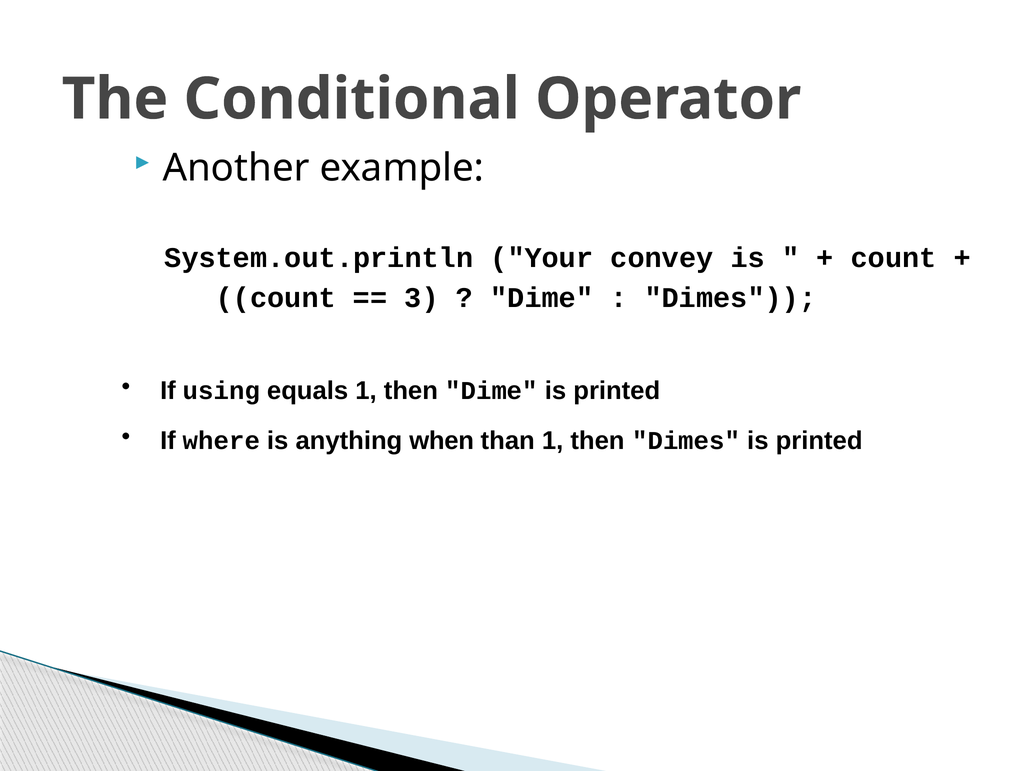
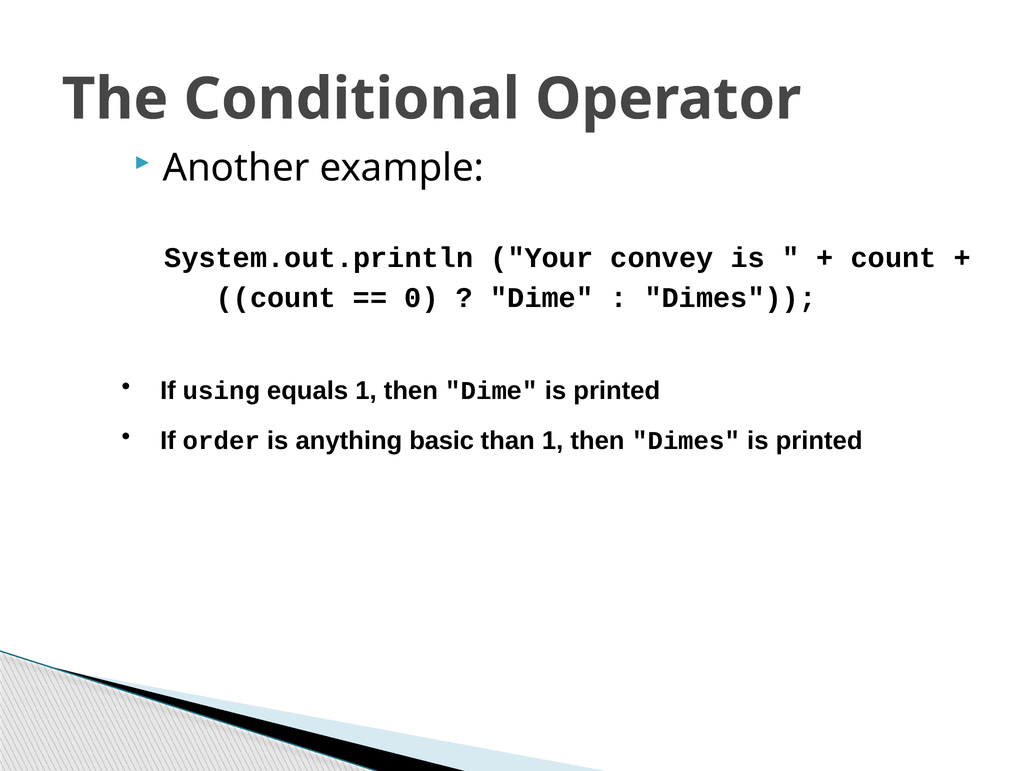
3: 3 -> 0
where: where -> order
when: when -> basic
